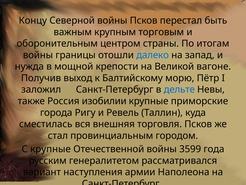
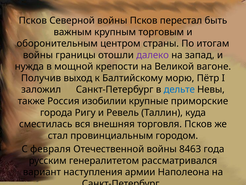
Концу at (33, 20): Концу -> Псков
далеко colour: blue -> purple
С крупные: крупные -> февраля
3599: 3599 -> 8463
